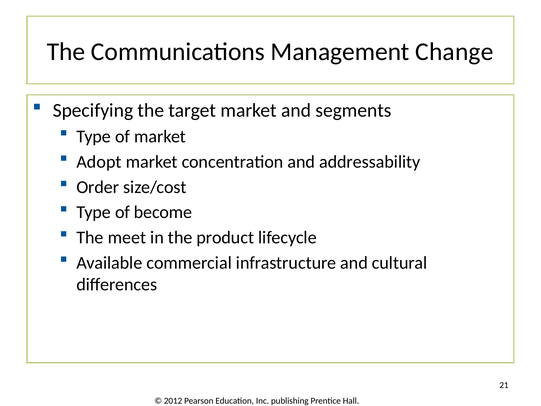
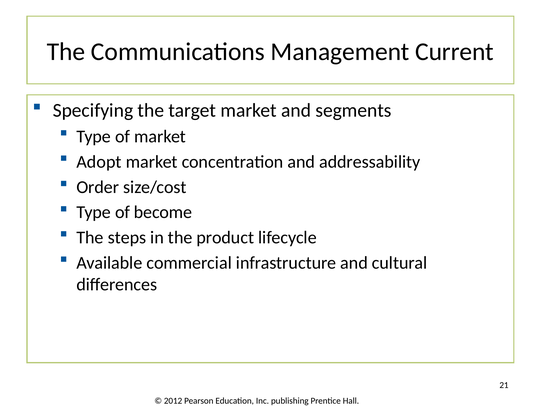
Change: Change -> Current
meet: meet -> steps
